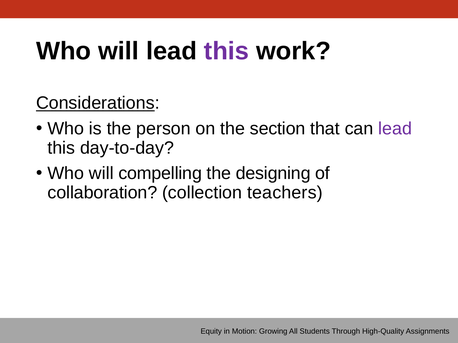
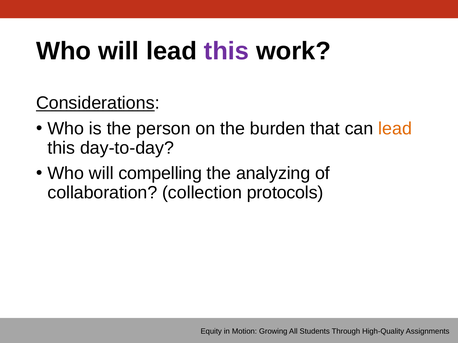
section: section -> burden
lead at (395, 129) colour: purple -> orange
designing: designing -> analyzing
teachers: teachers -> protocols
